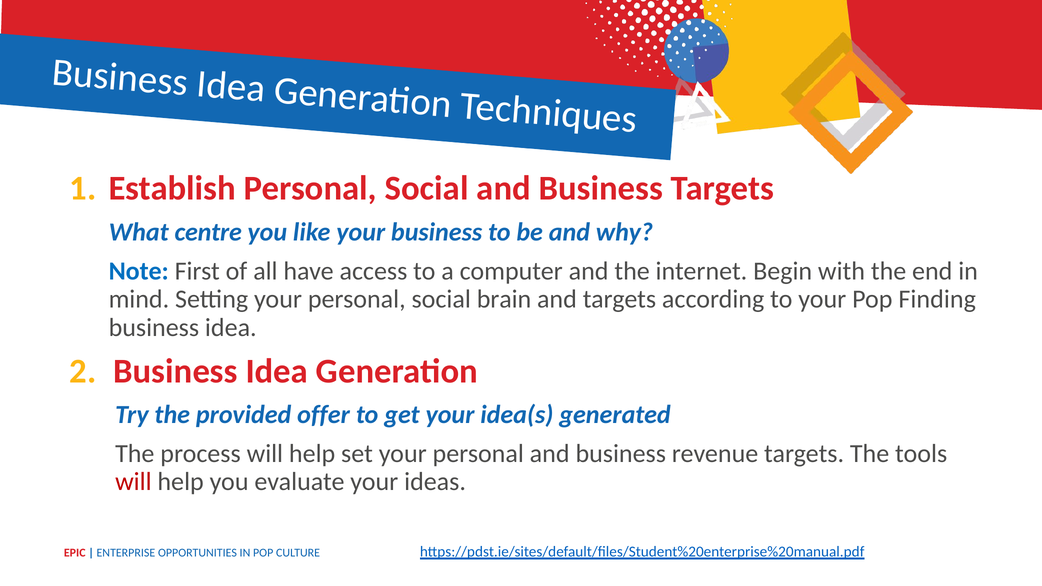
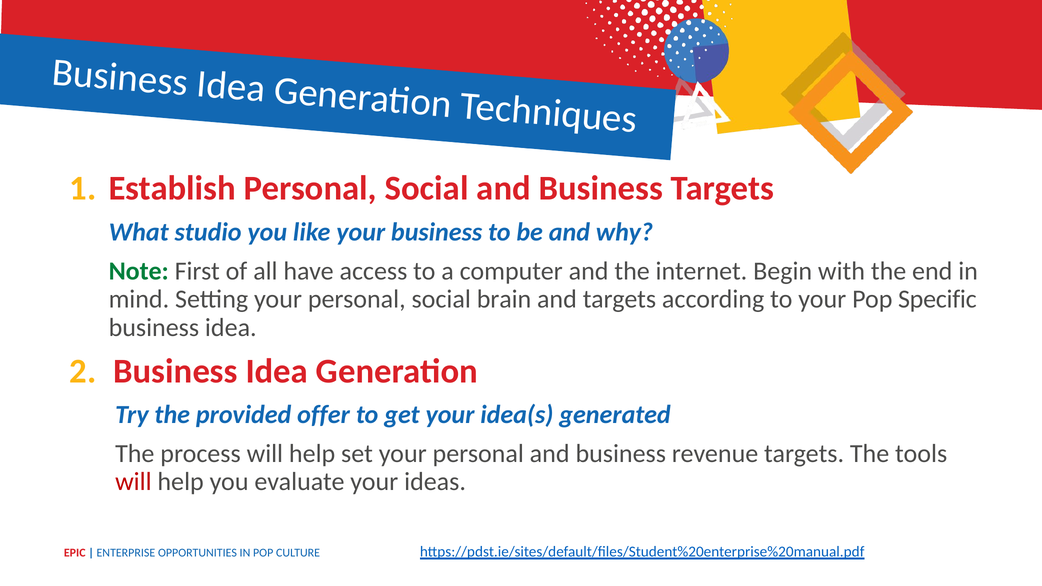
centre: centre -> studio
Note colour: blue -> green
Finding: Finding -> Specific
